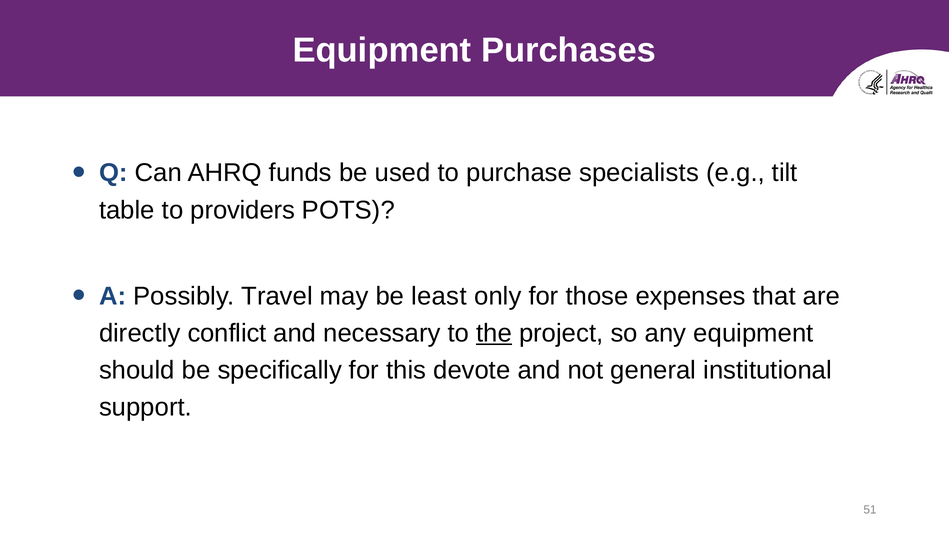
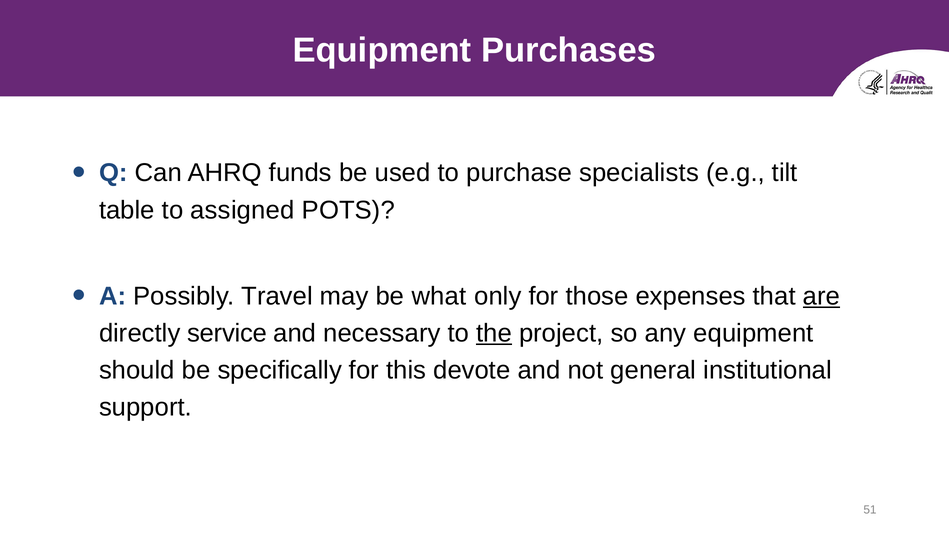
providers: providers -> assigned
least: least -> what
are underline: none -> present
conflict: conflict -> service
